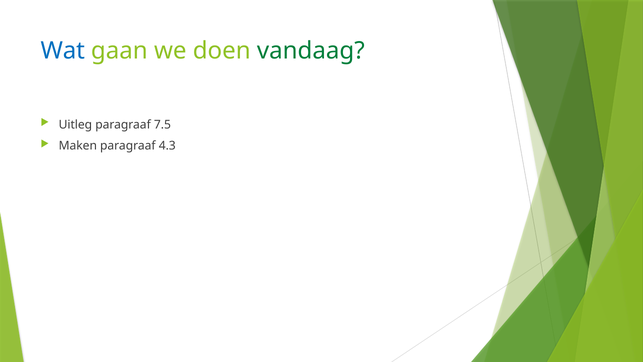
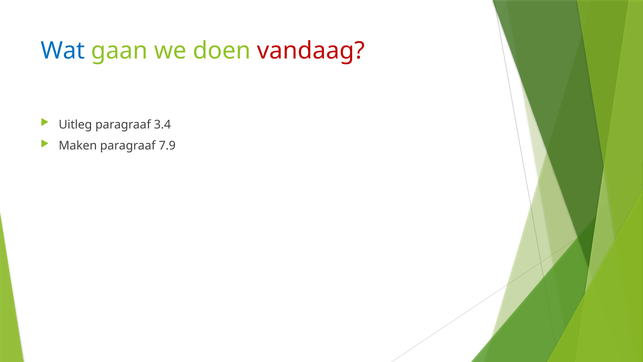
vandaag colour: green -> red
7.5: 7.5 -> 3.4
4.3: 4.3 -> 7.9
